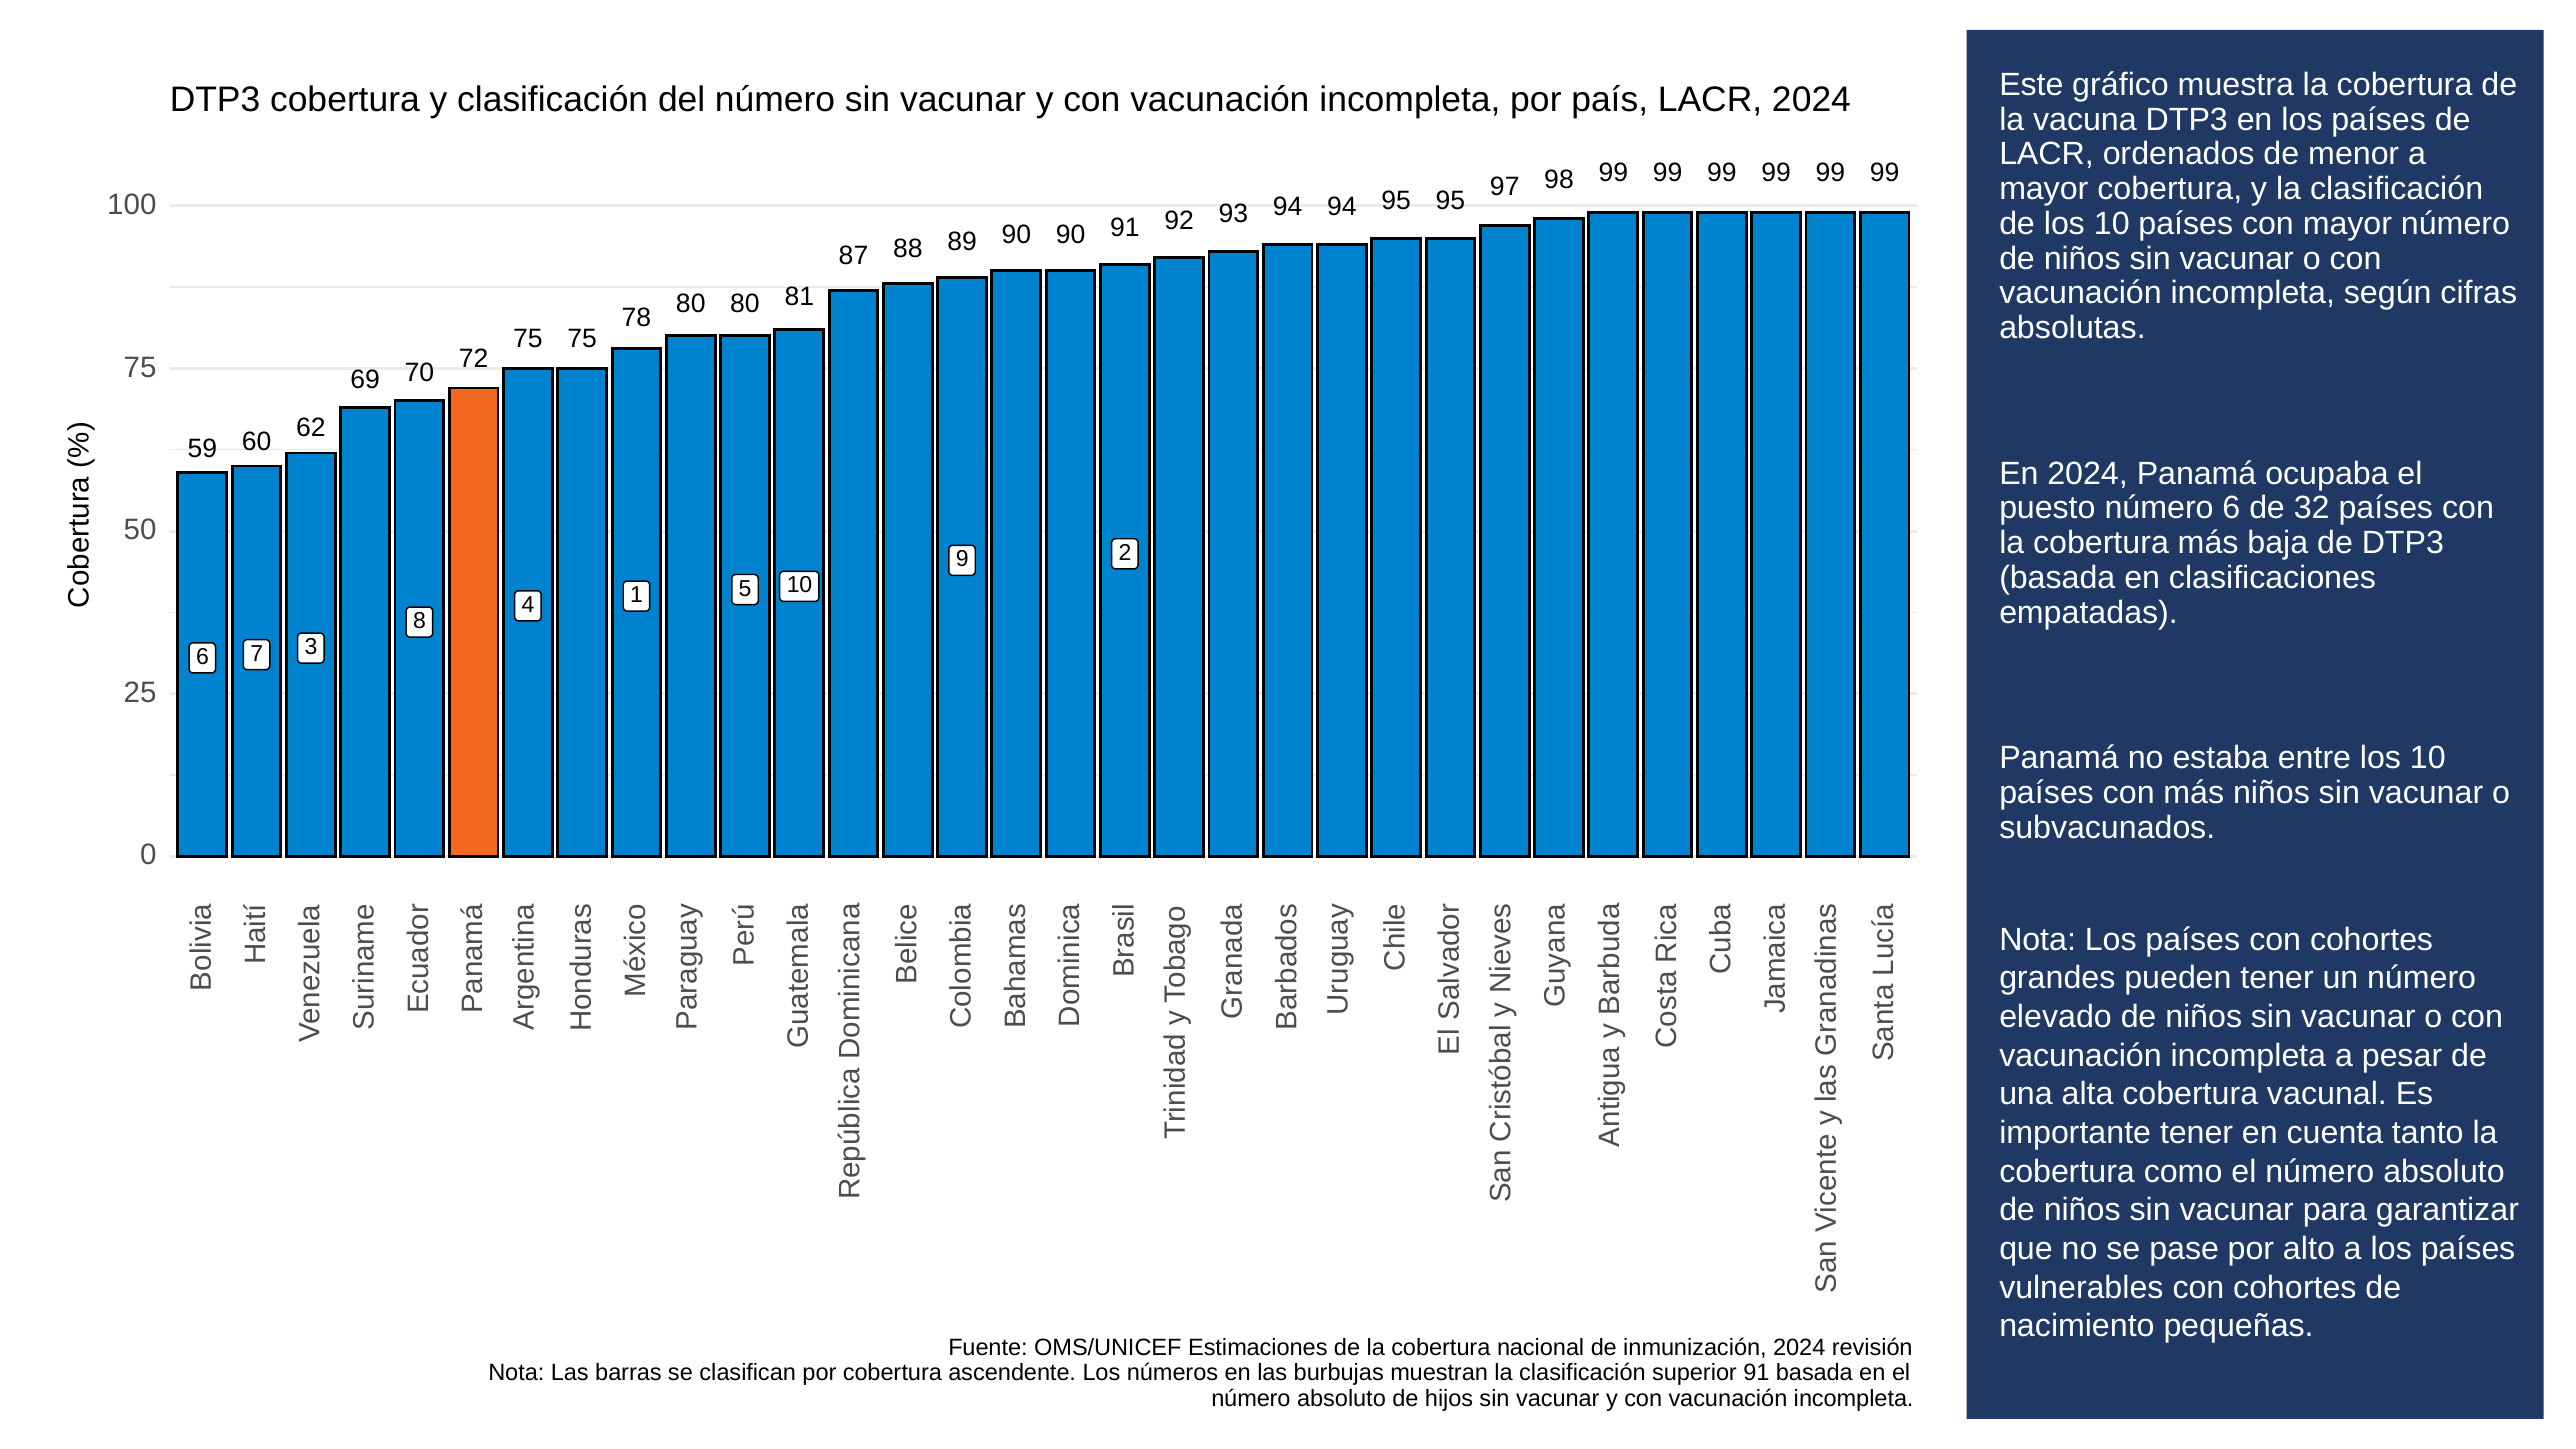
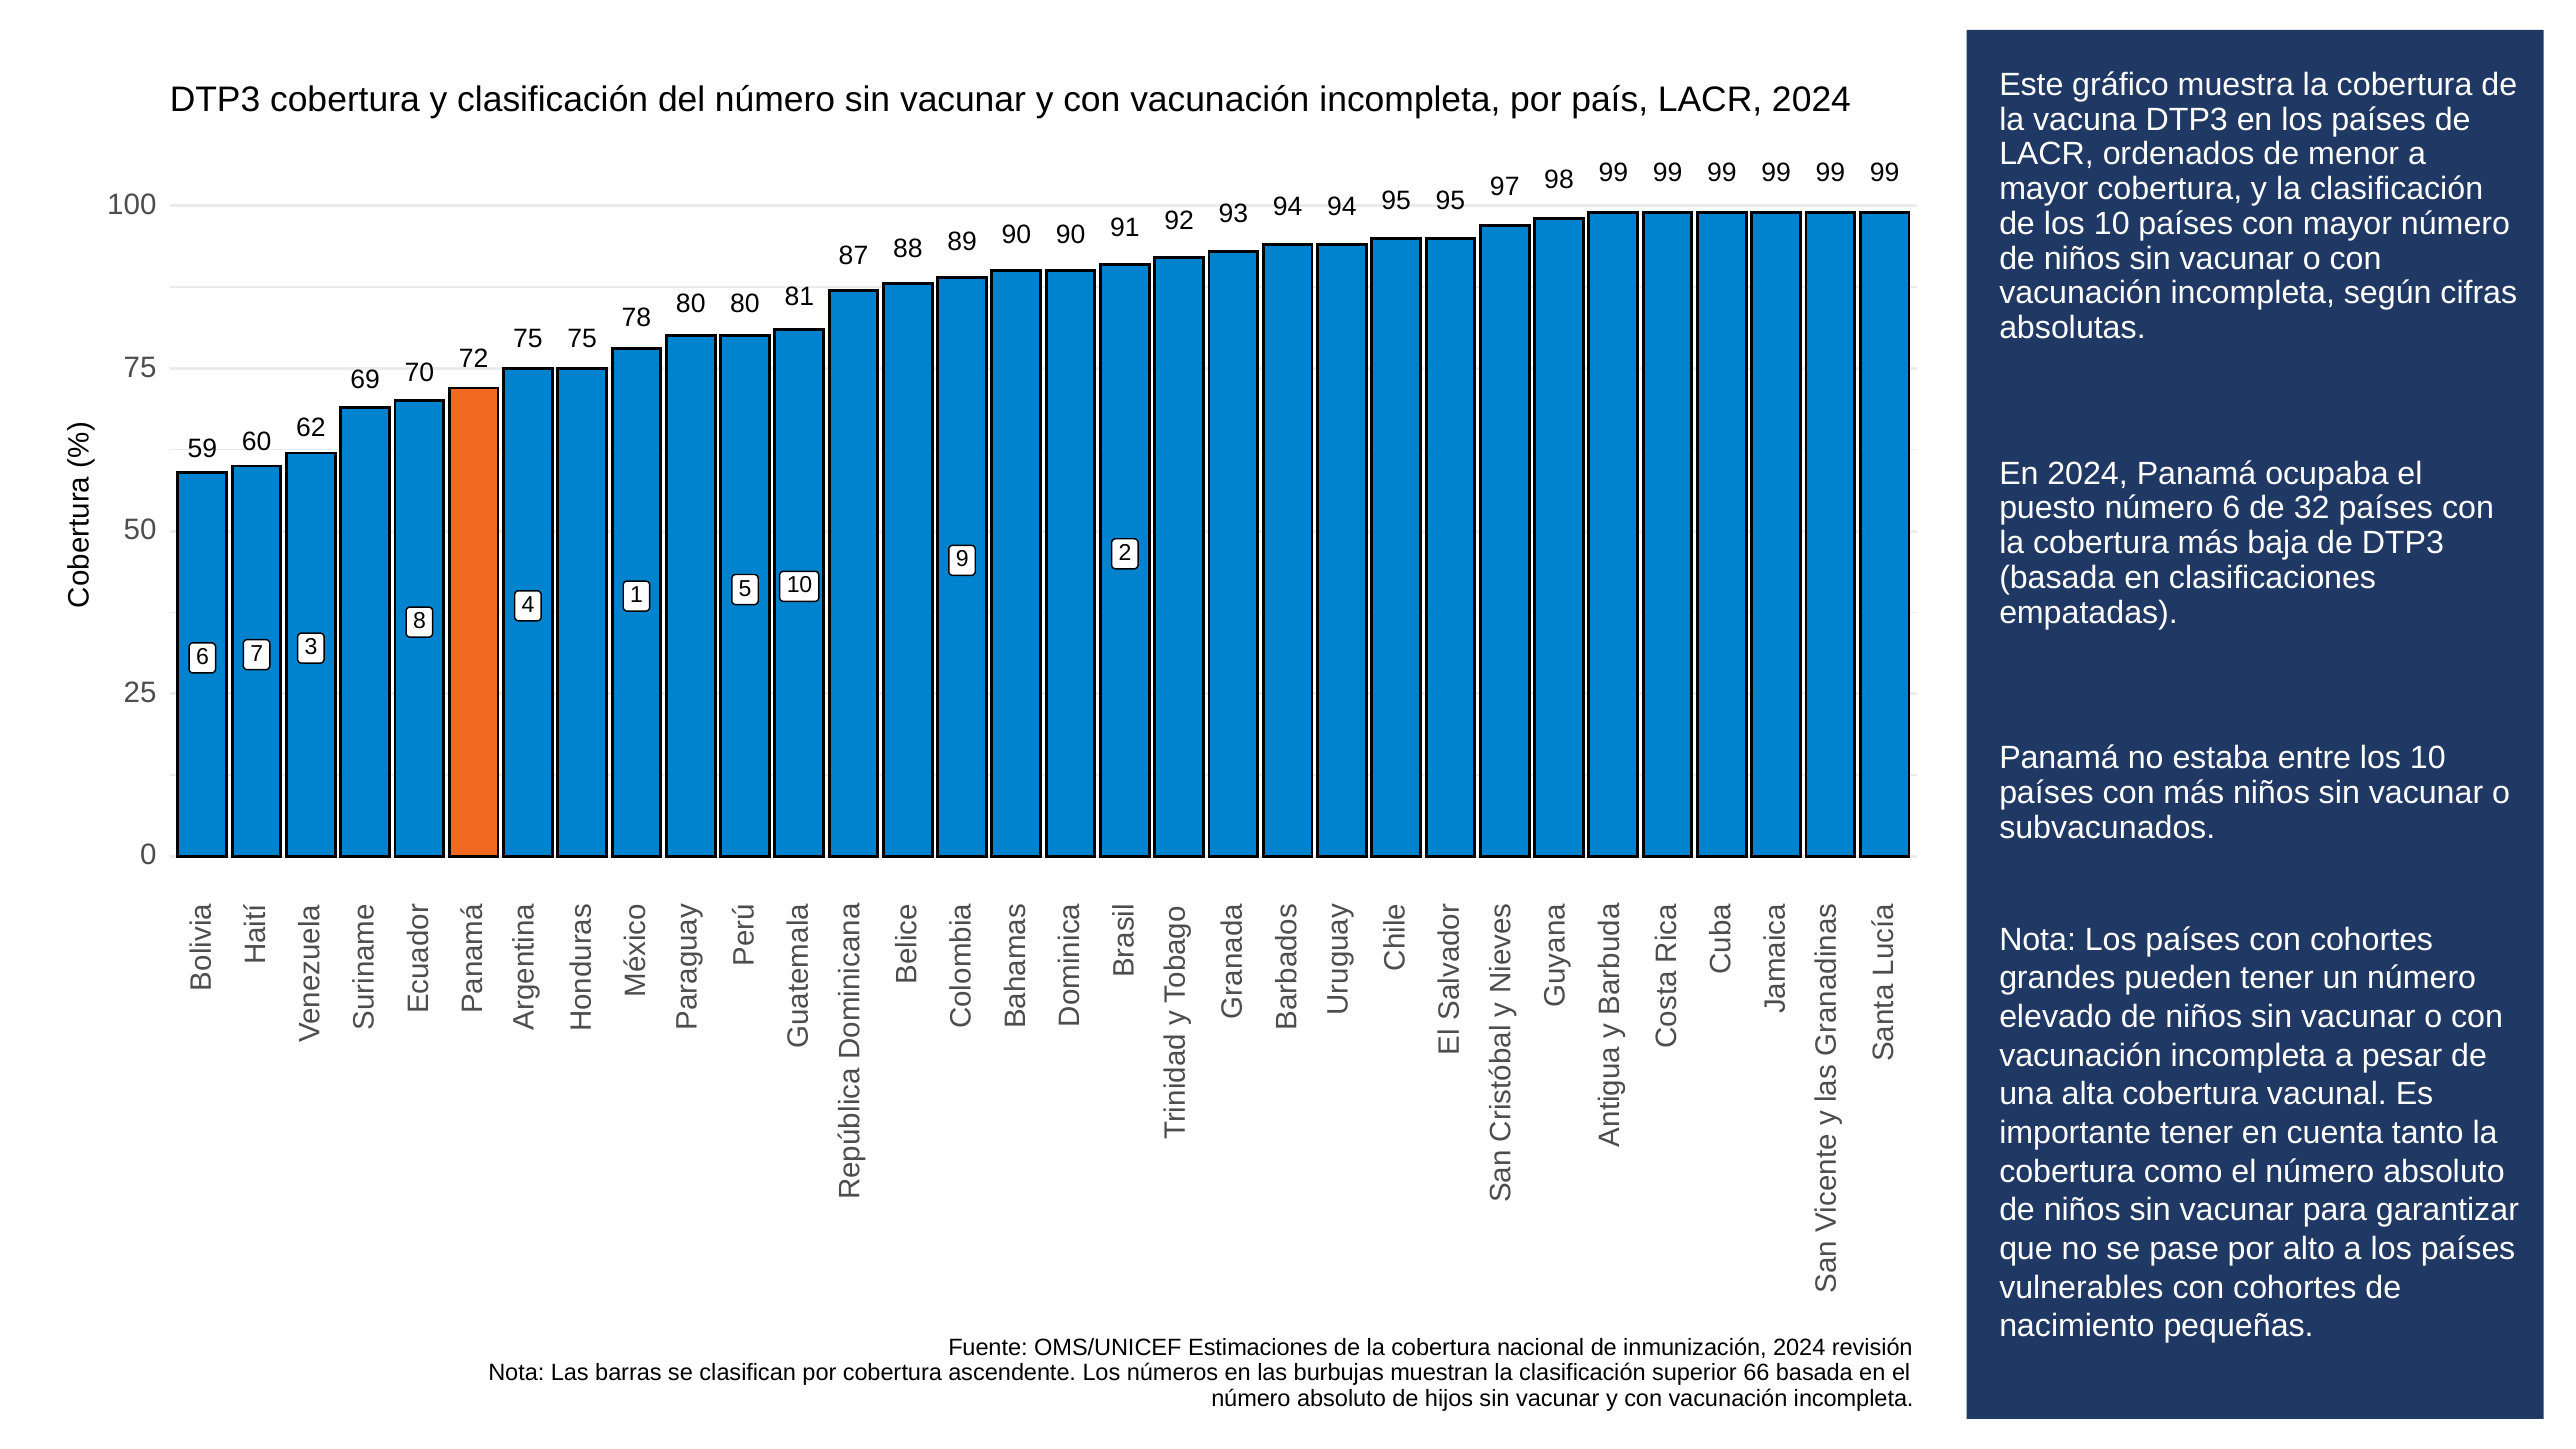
superior 91: 91 -> 66
